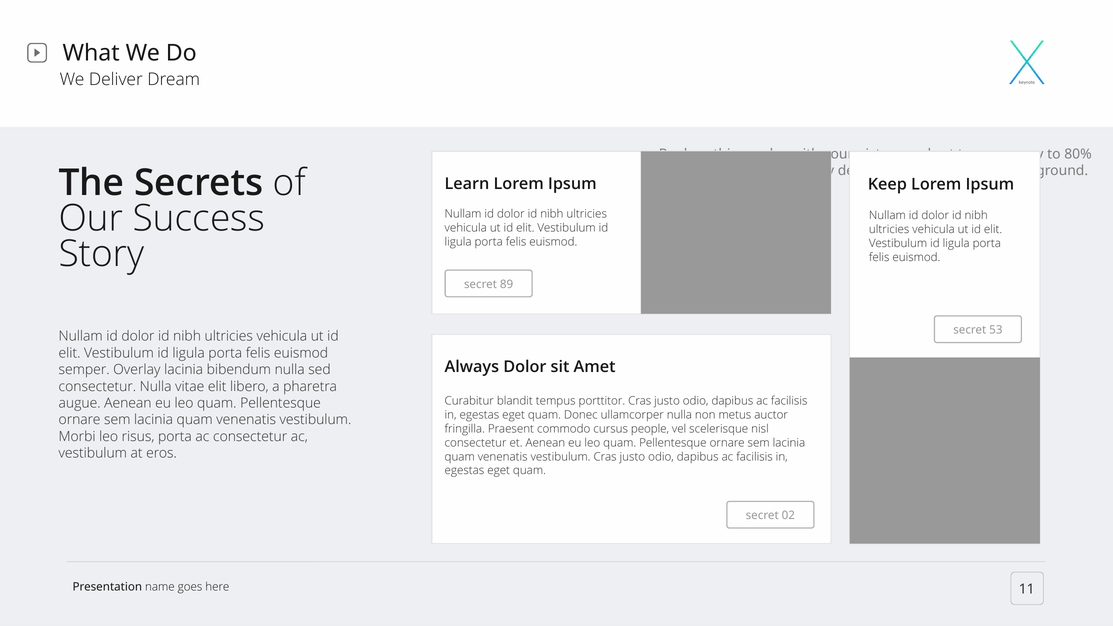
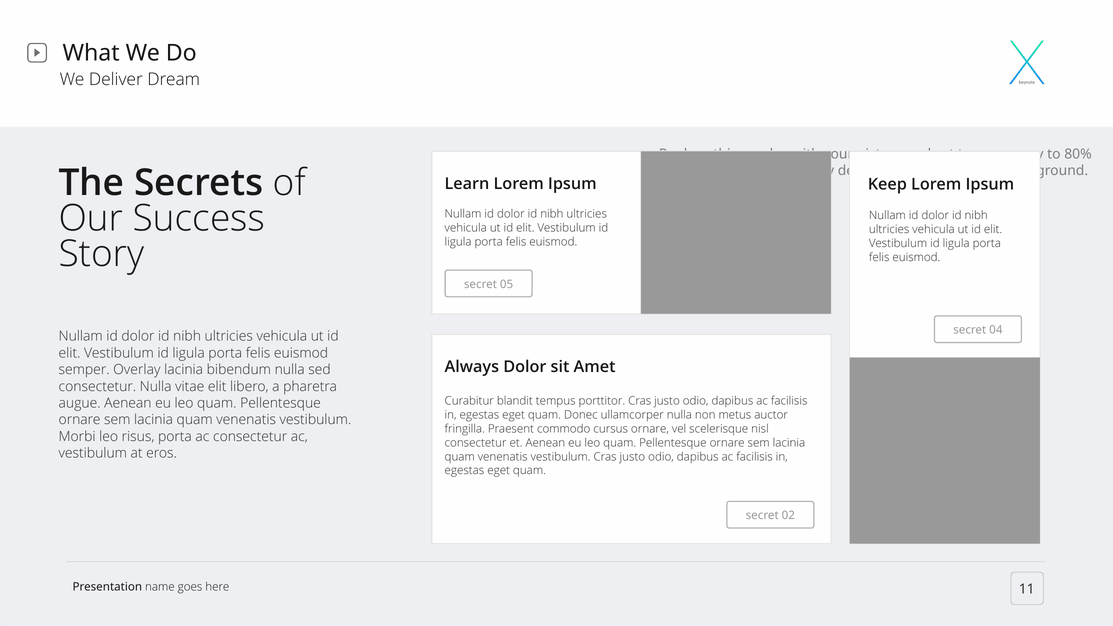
89: 89 -> 05
53: 53 -> 04
cursus people: people -> ornare
